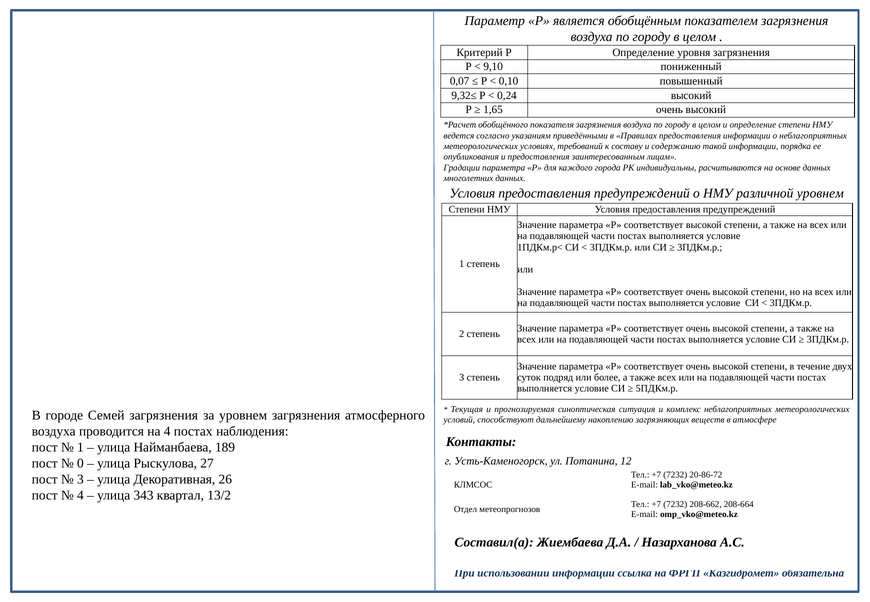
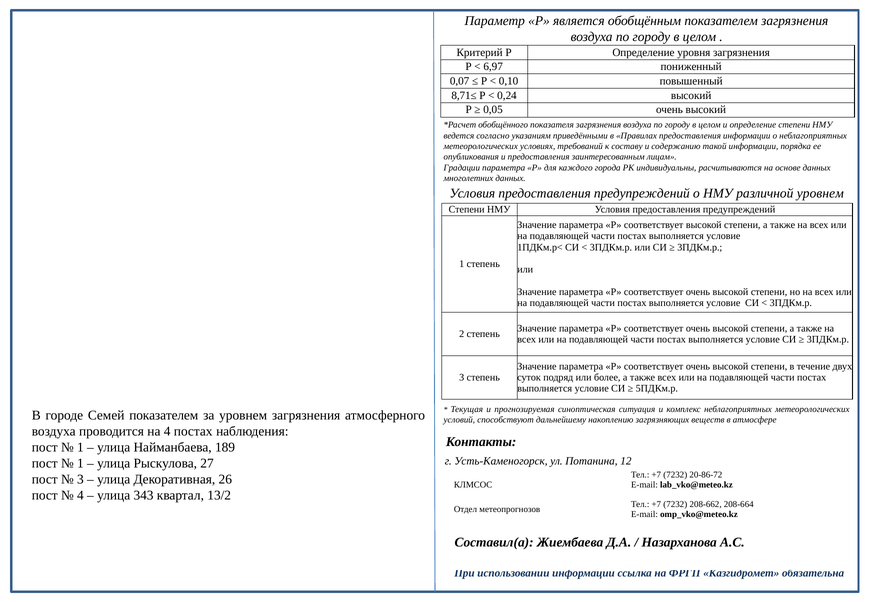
9,10: 9,10 -> 6,97
9,32≤: 9,32≤ -> 8,71≤
1,65: 1,65 -> 0,05
Семей загрязнения: загрязнения -> показателем
0 at (80, 464): 0 -> 1
